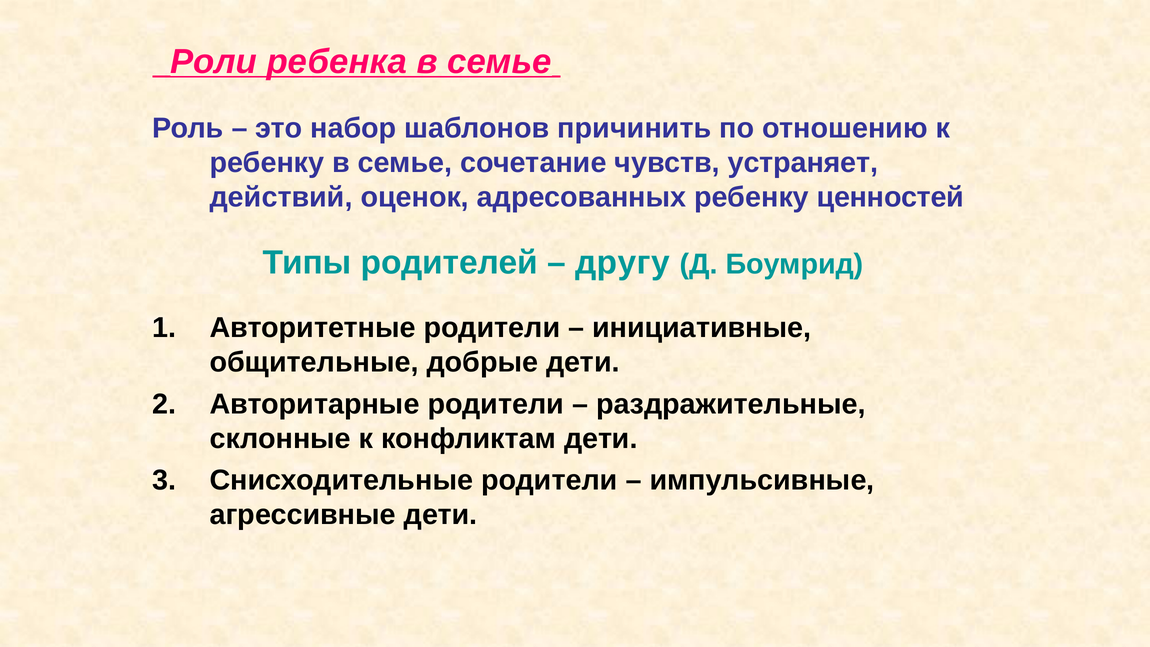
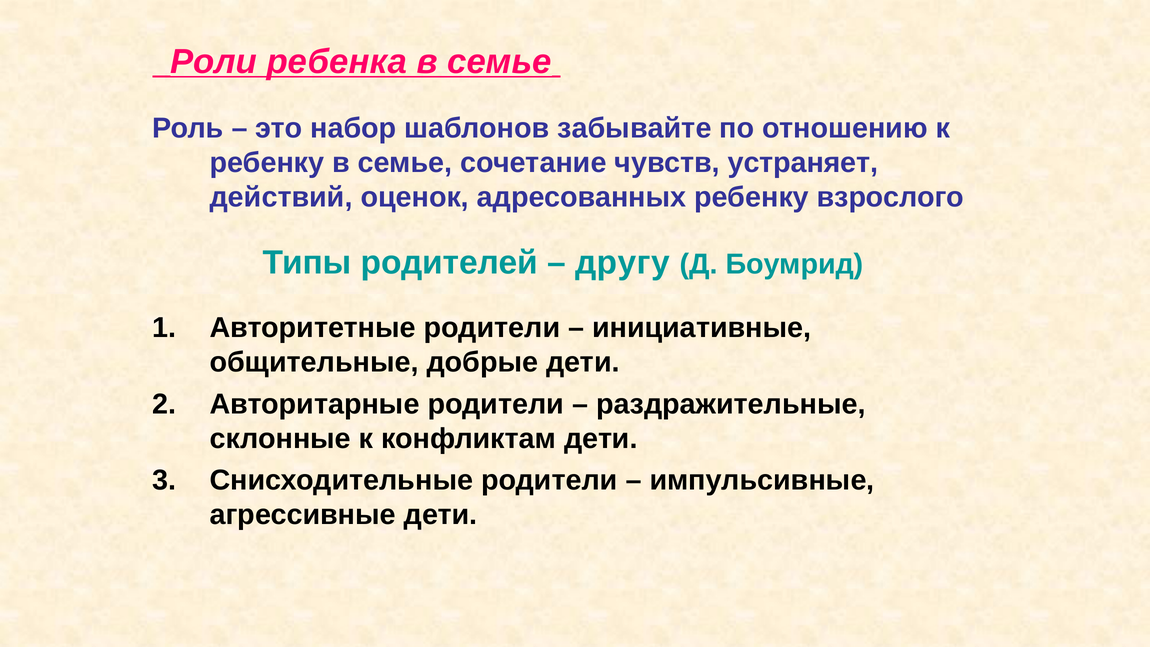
причинить: причинить -> забывайте
ценностей: ценностей -> взрослого
